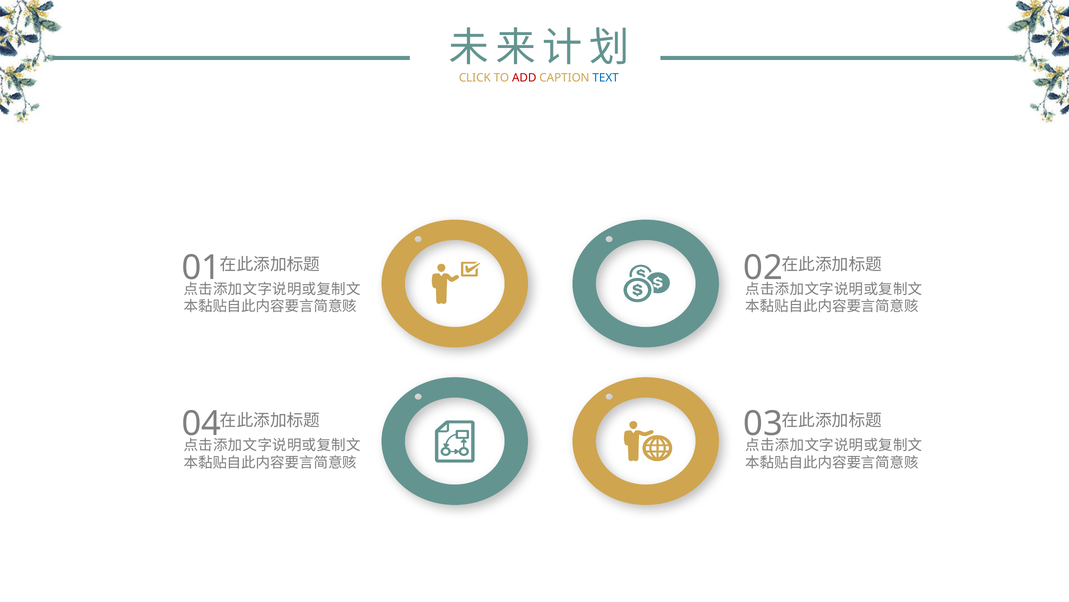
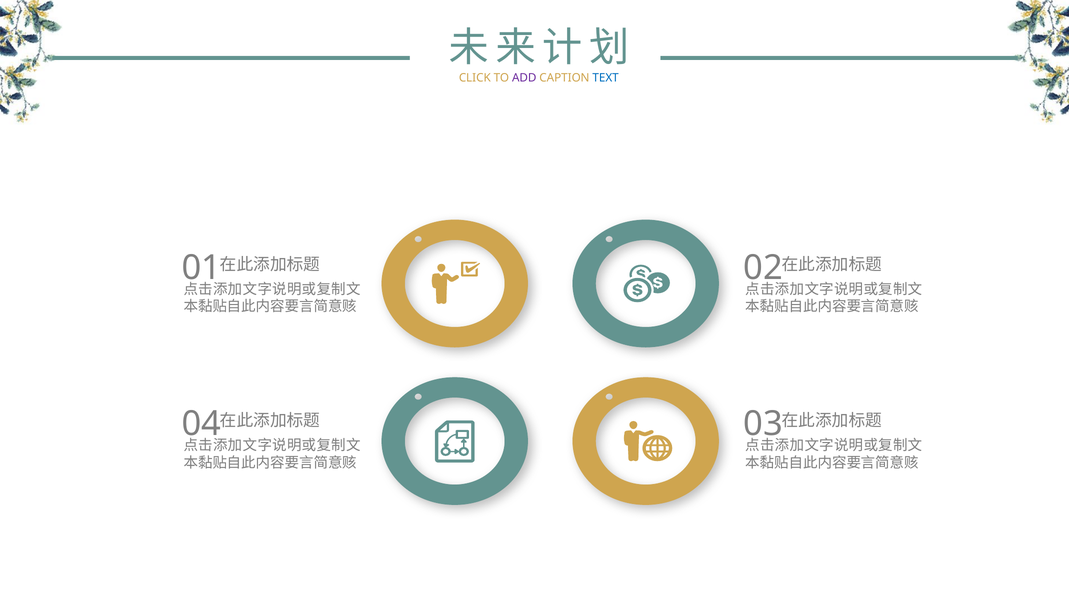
ADD colour: red -> purple
